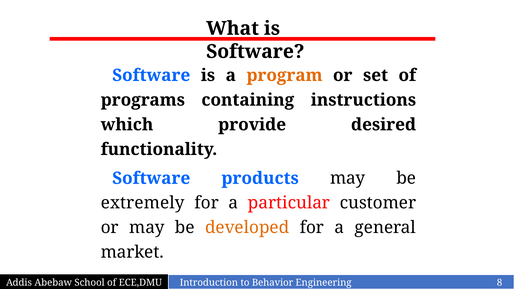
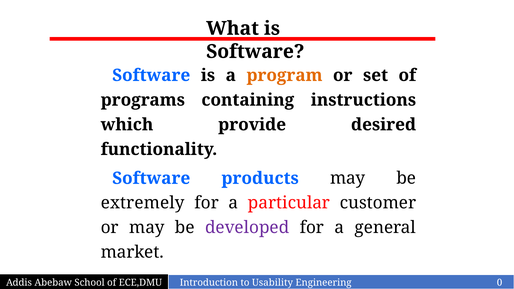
developed colour: orange -> purple
Behavior: Behavior -> Usability
8: 8 -> 0
